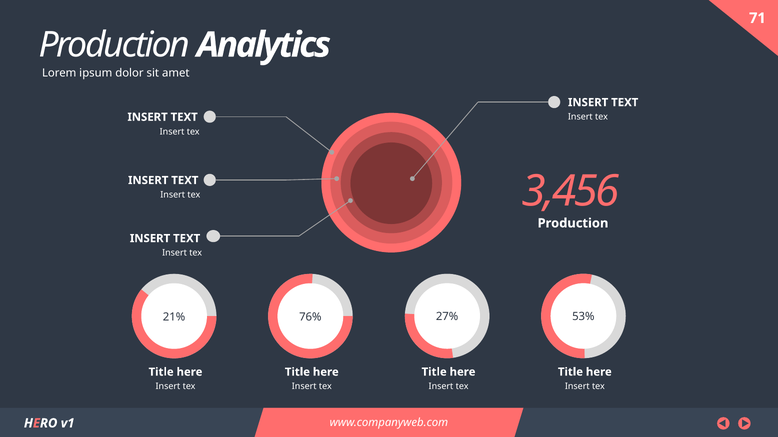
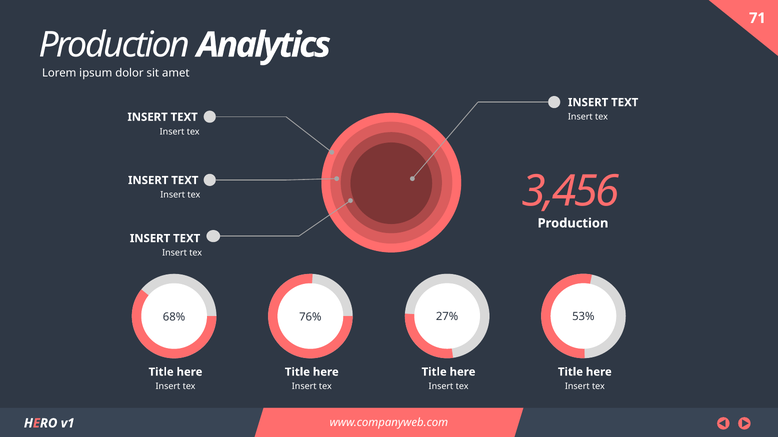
21%: 21% -> 68%
